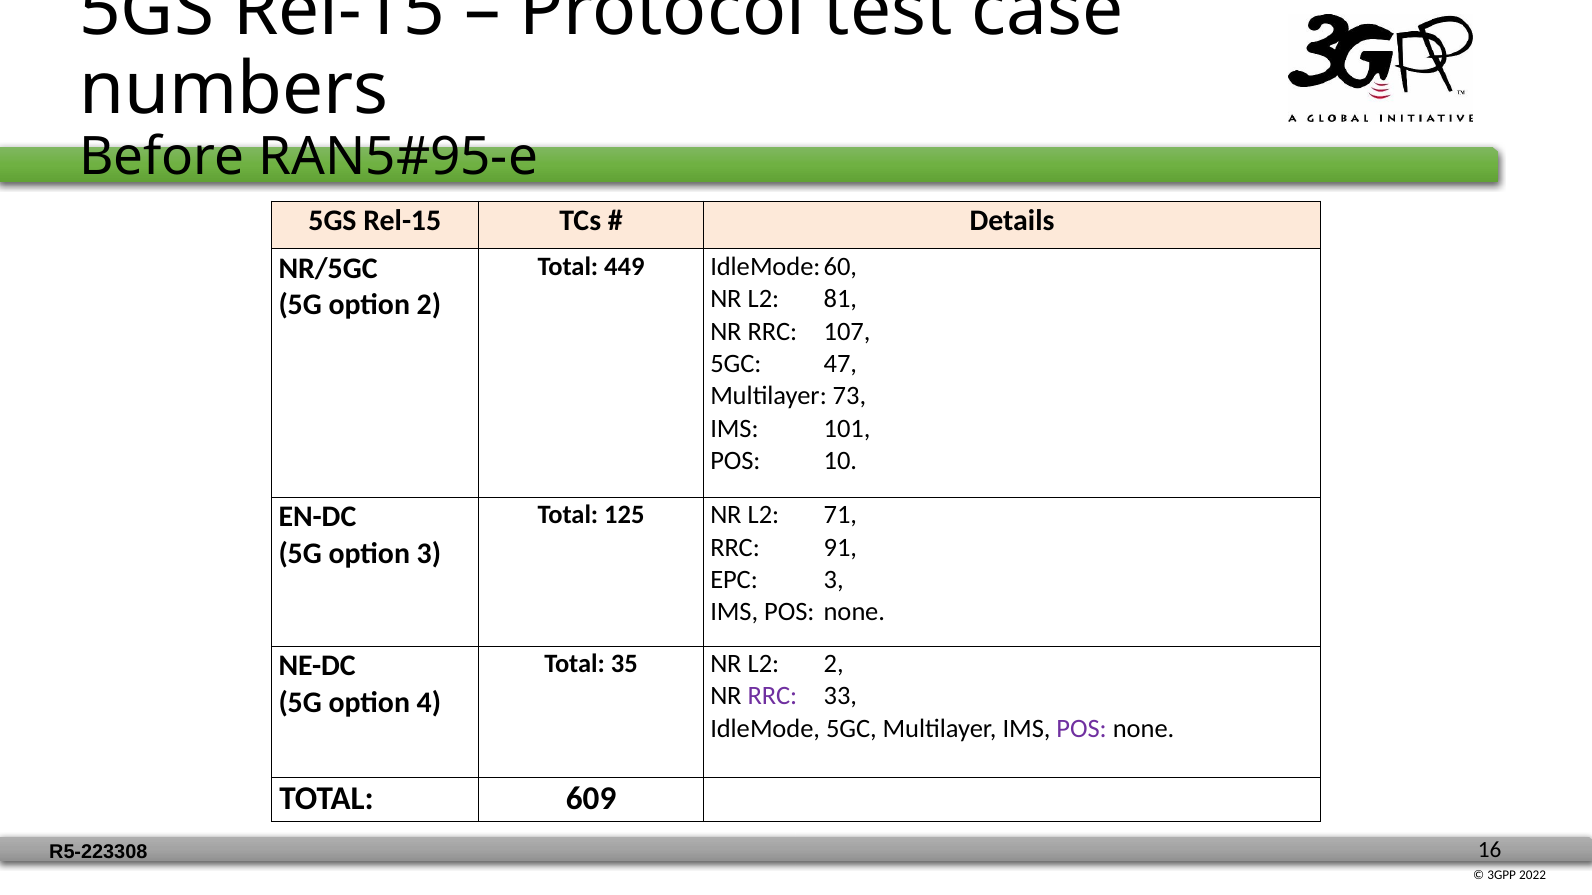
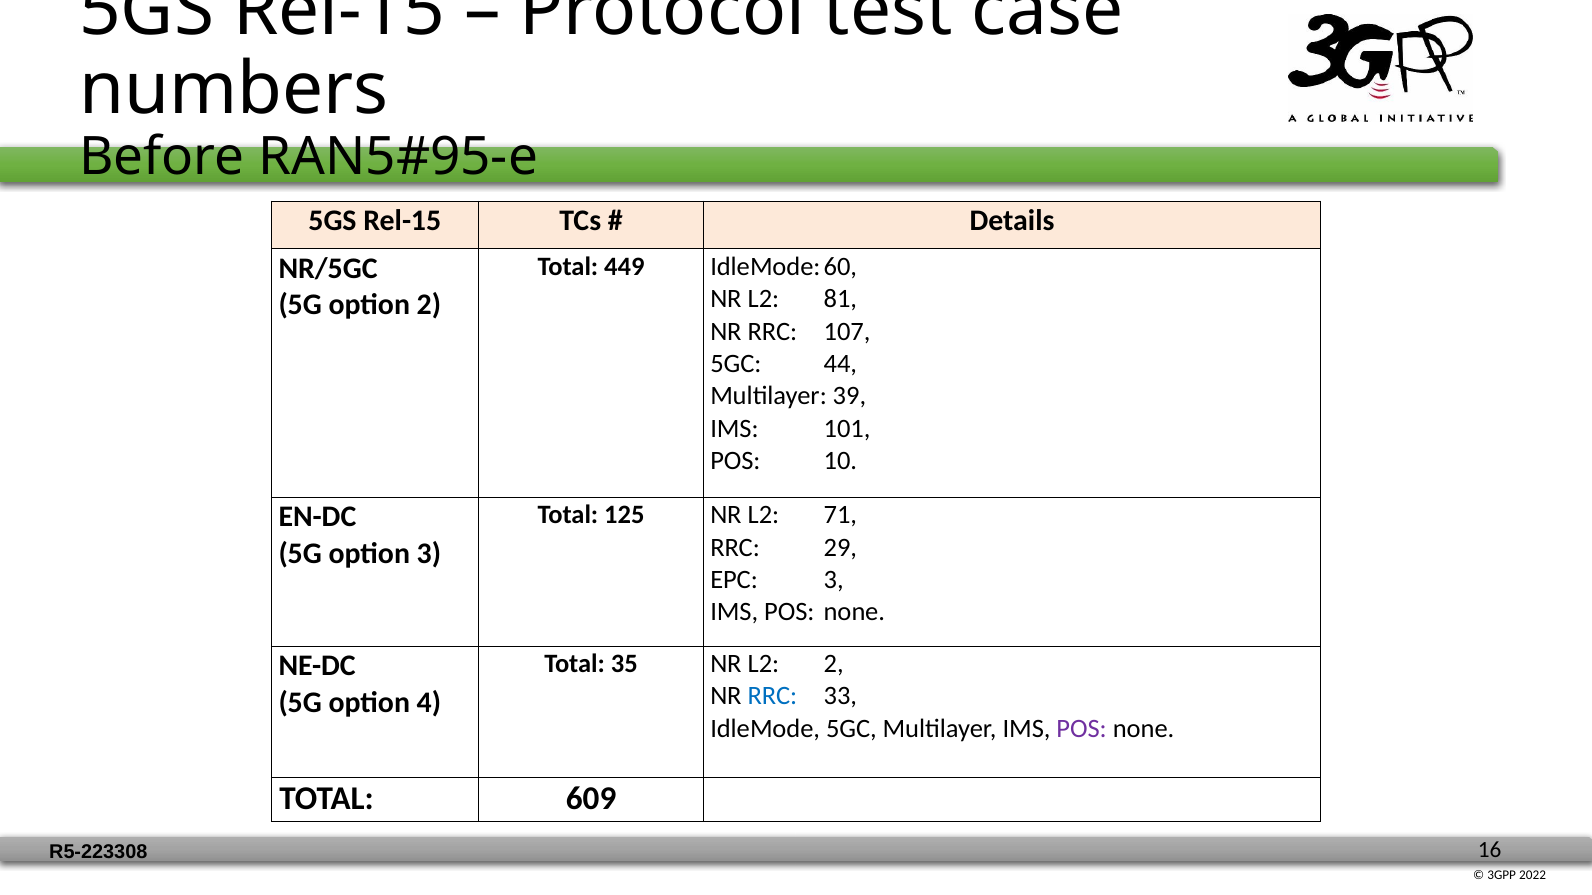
47: 47 -> 44
73: 73 -> 39
91: 91 -> 29
RRC at (772, 697) colour: purple -> blue
